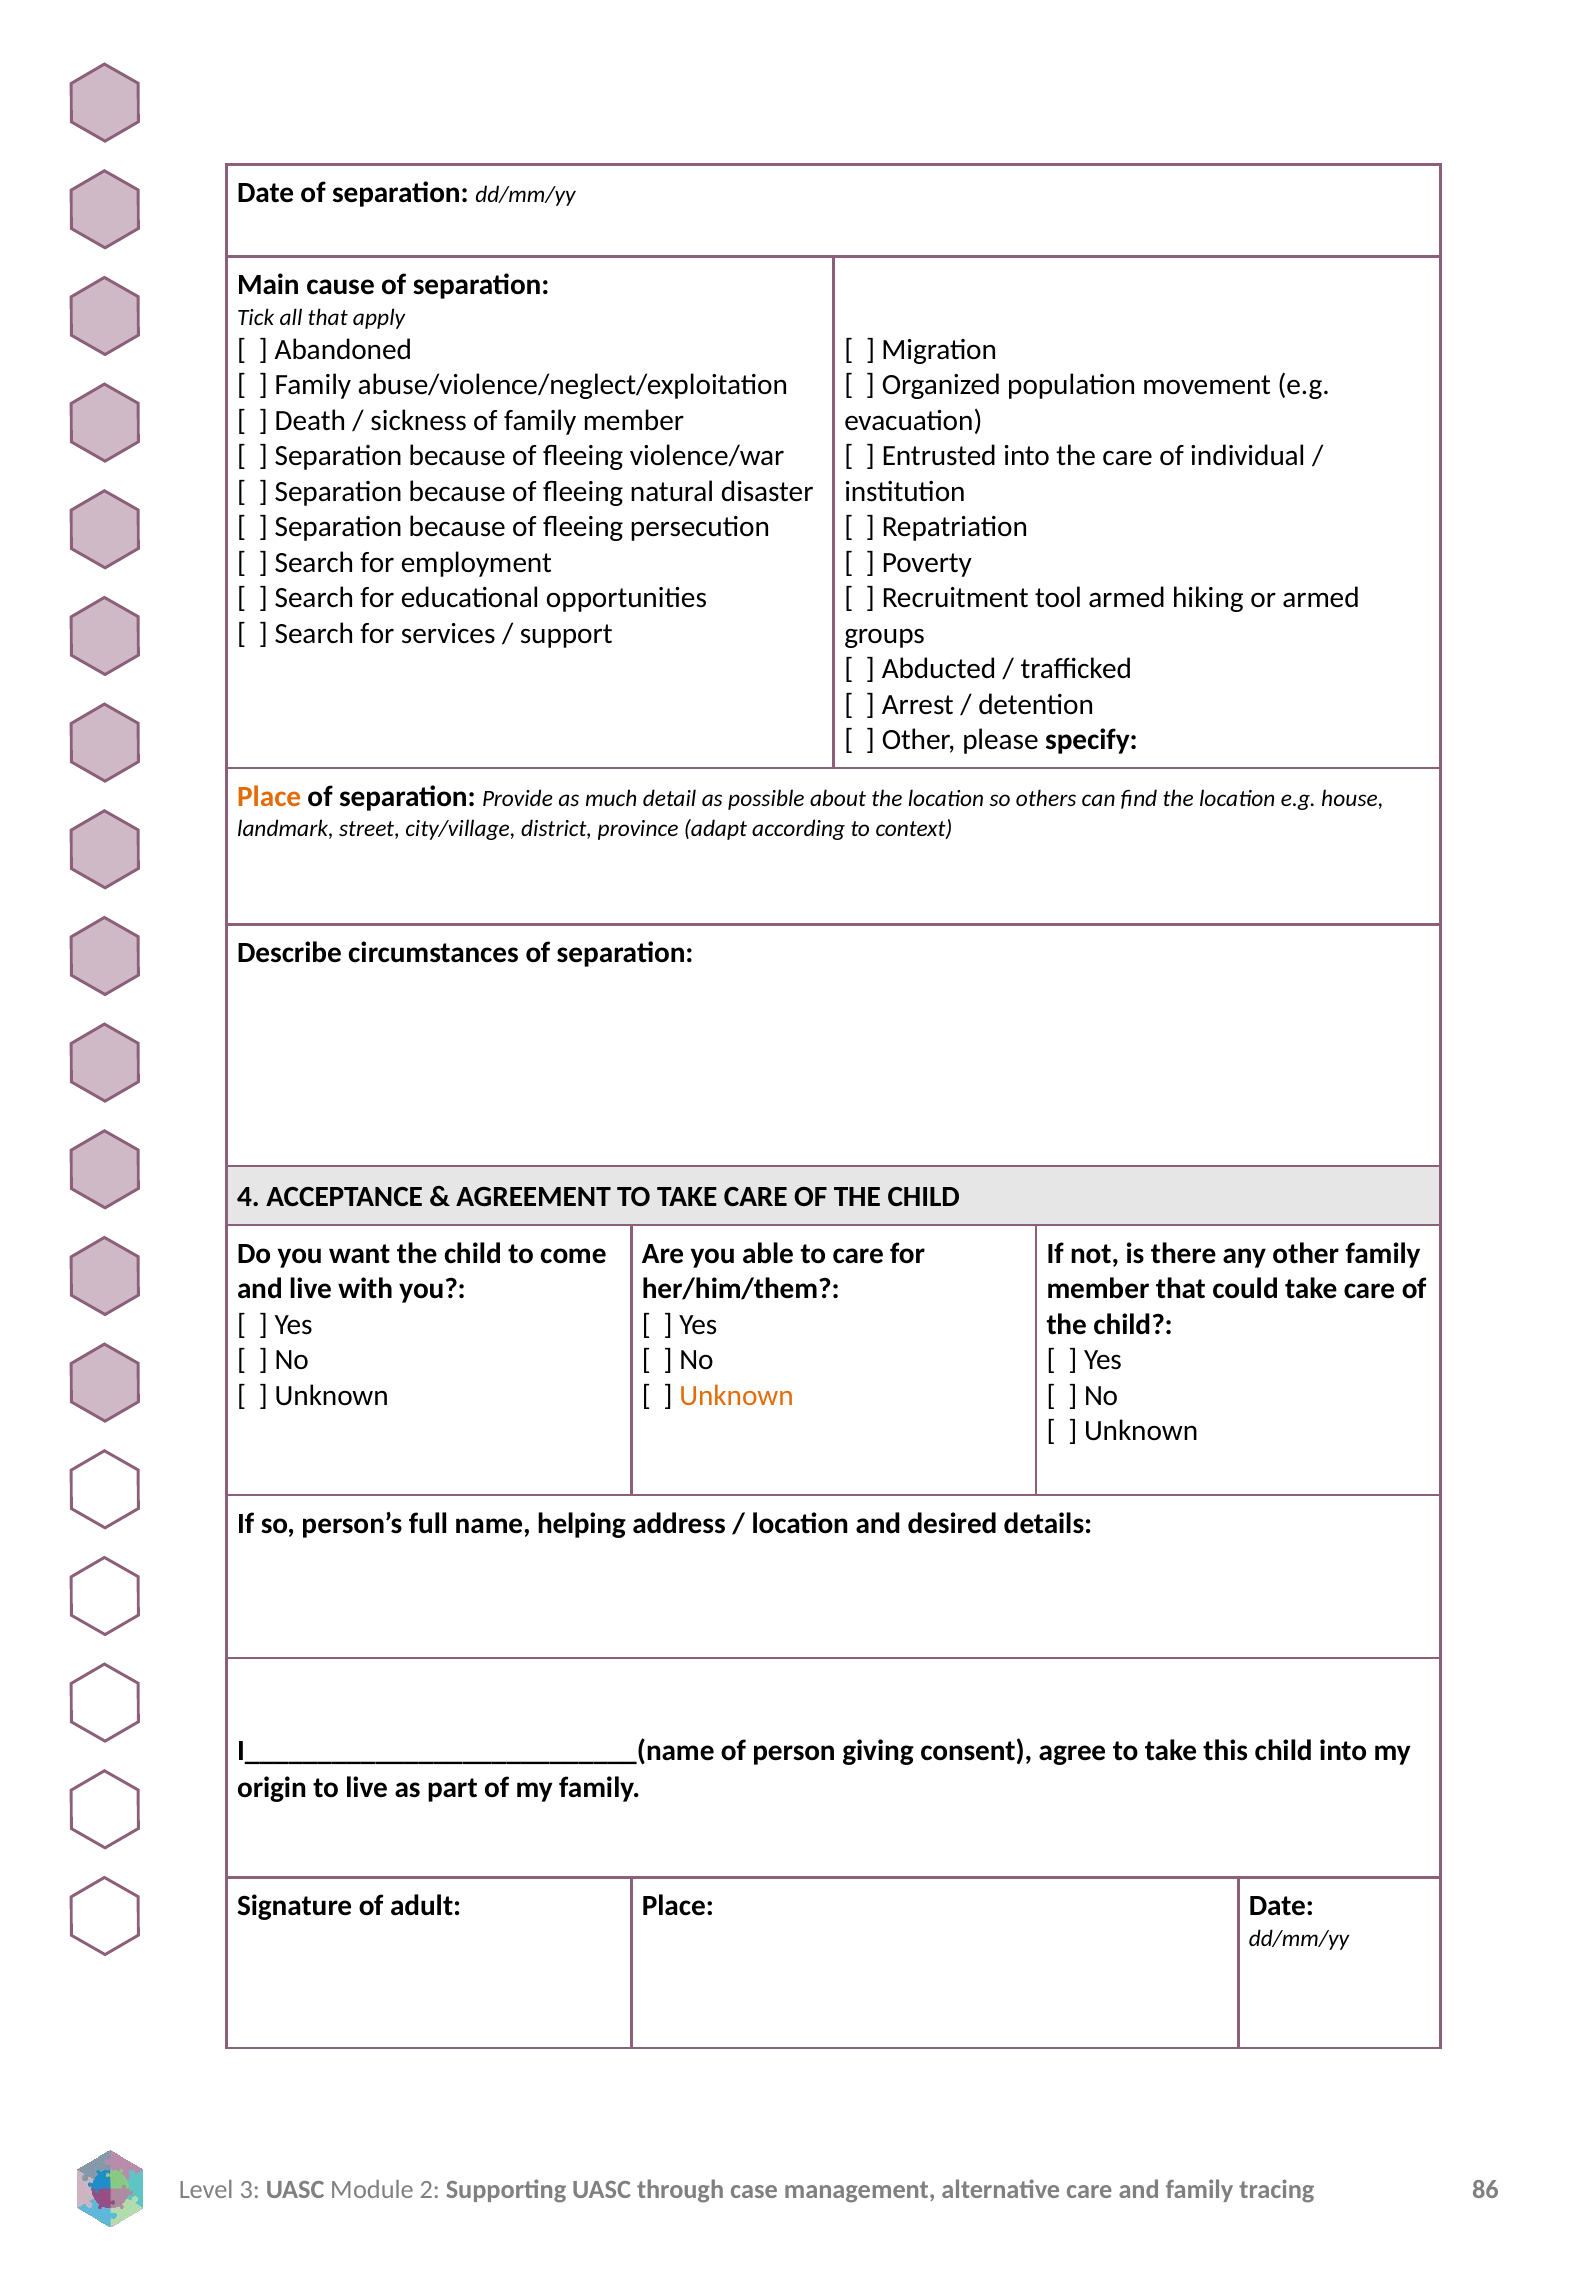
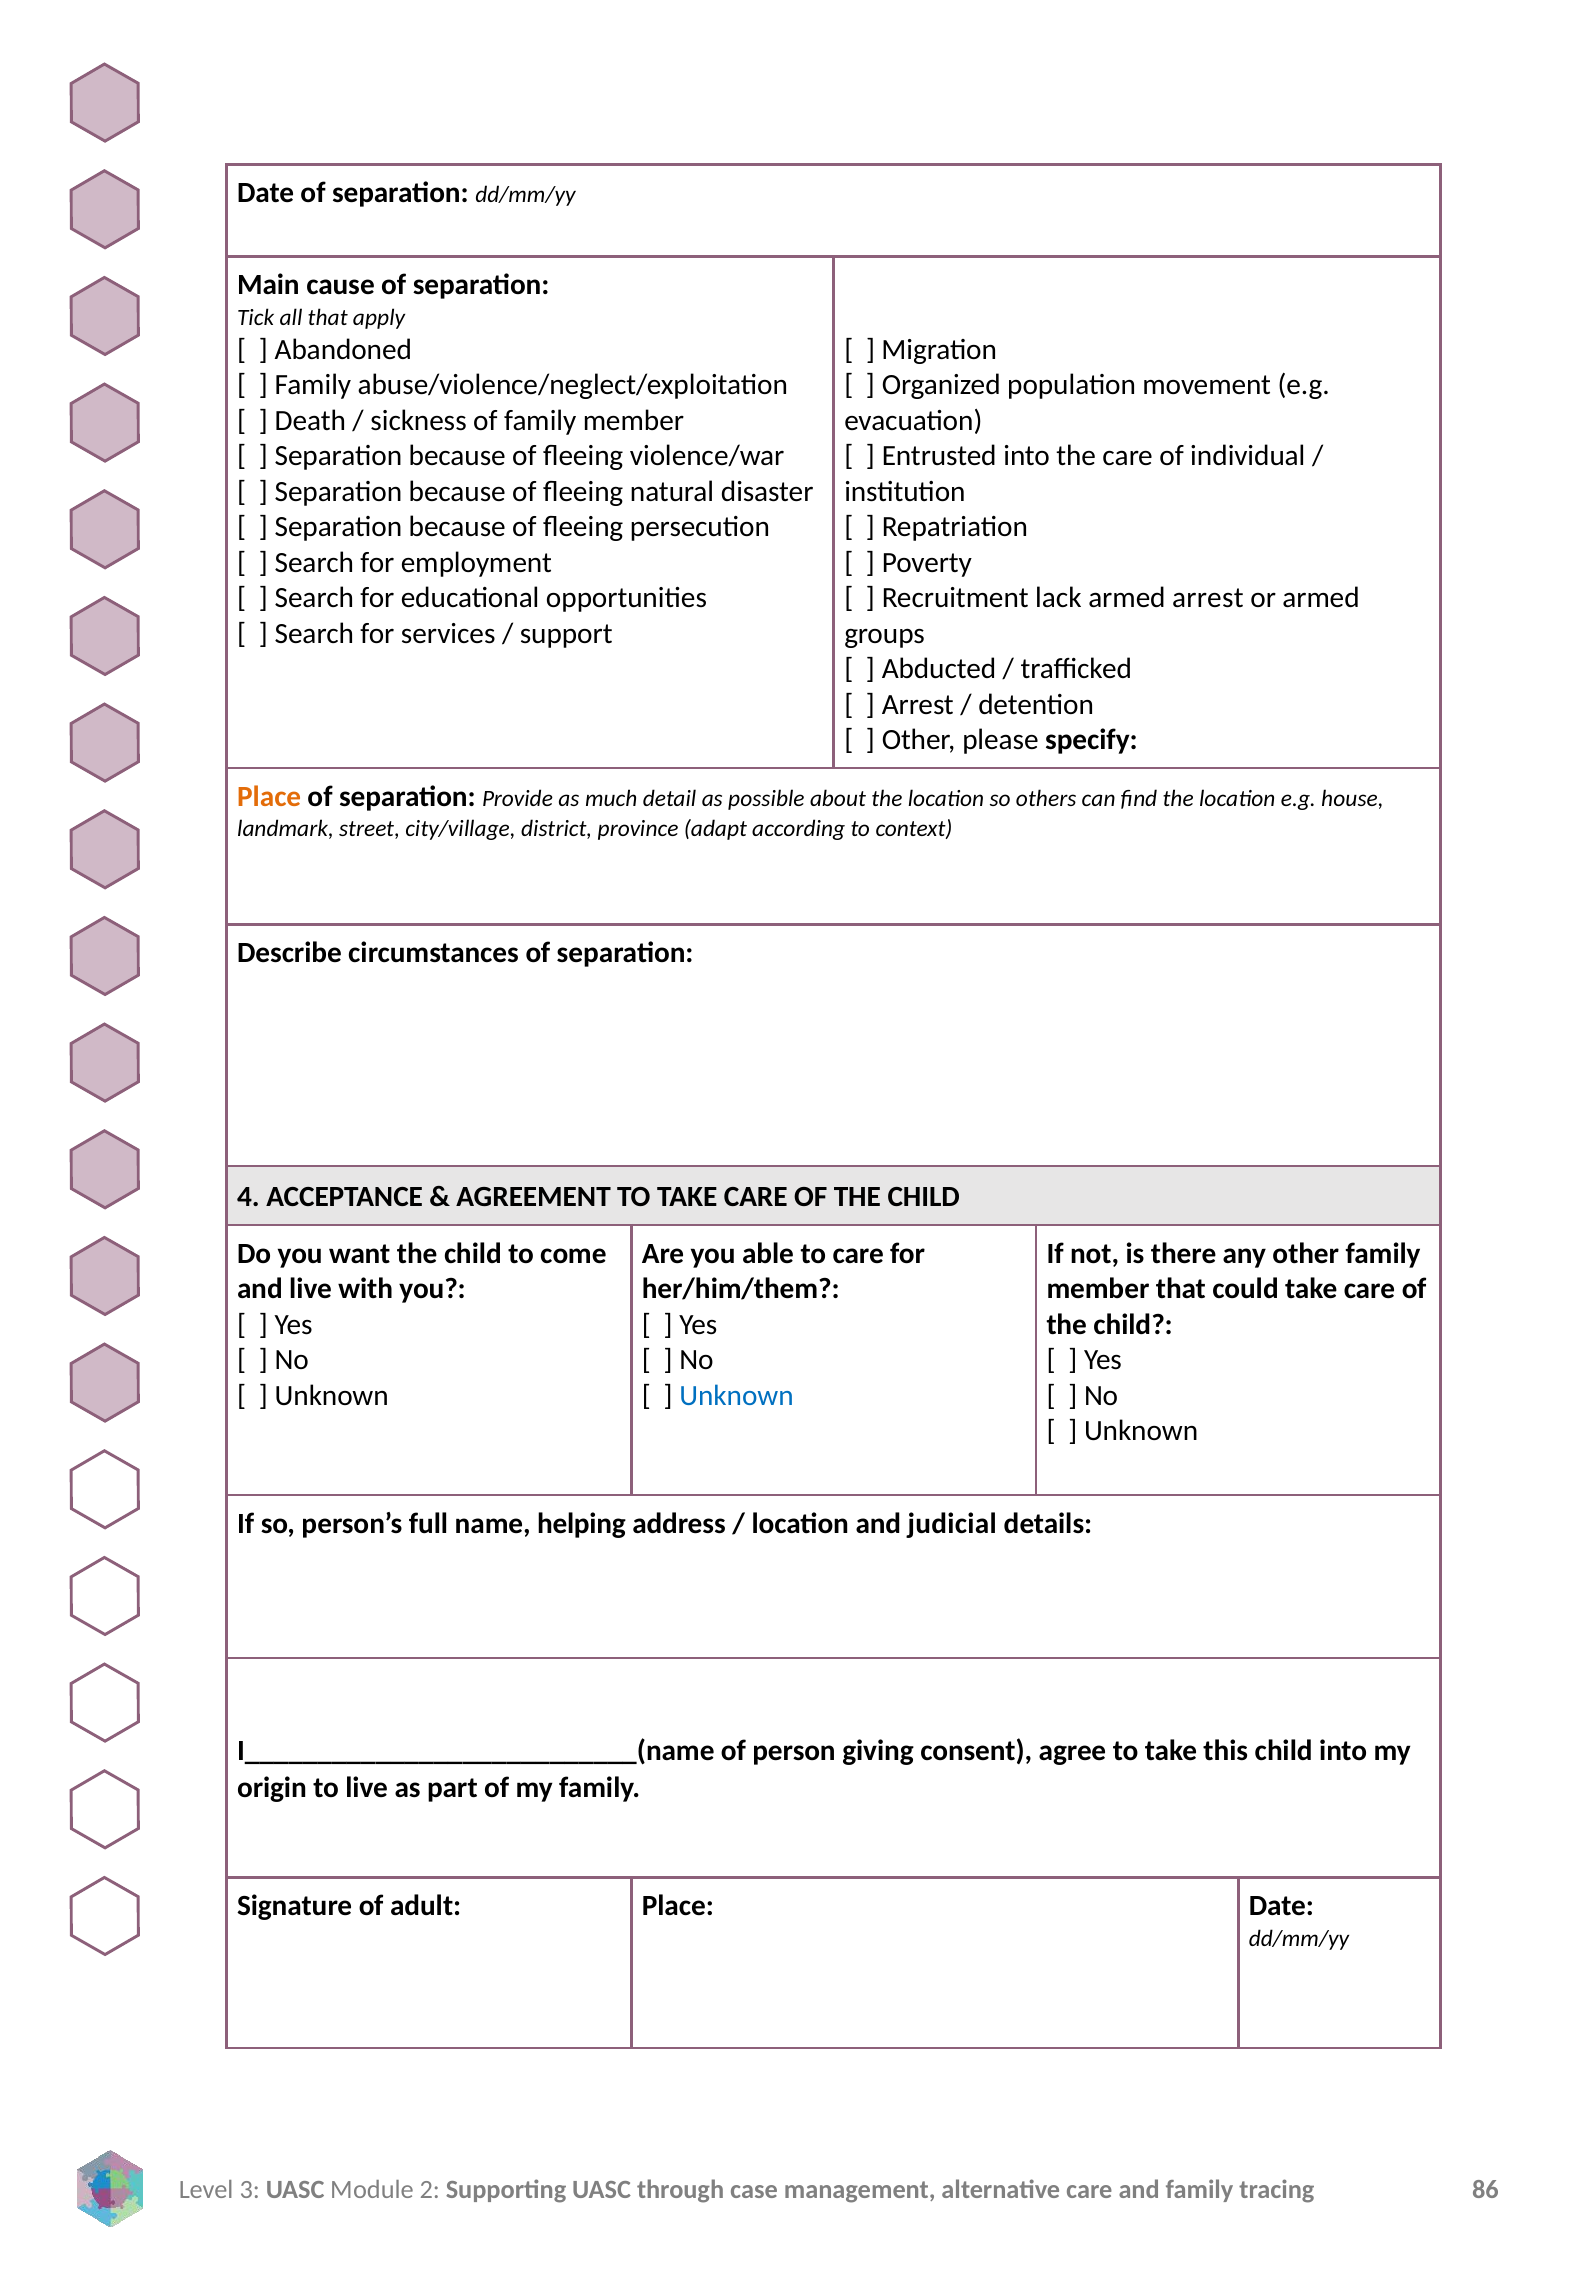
tool: tool -> lack
armed hiking: hiking -> arrest
Unknown at (737, 1396) colour: orange -> blue
desired: desired -> judicial
